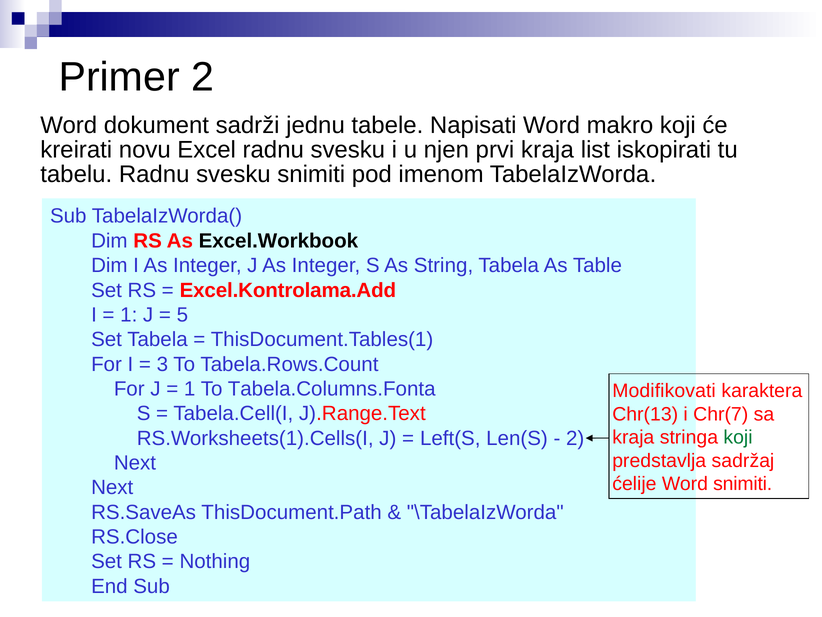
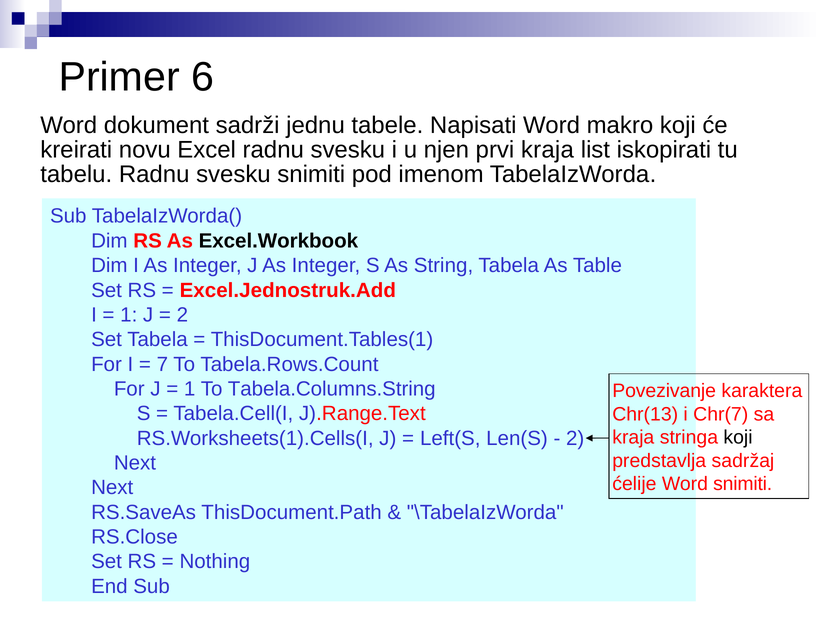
Primer 2: 2 -> 6
Excel.Kontrolama.Add: Excel.Kontrolama.Add -> Excel.Jednostruk.Add
5 at (182, 315): 5 -> 2
3: 3 -> 7
Tabela.Columns.Fonta: Tabela.Columns.Fonta -> Tabela.Columns.String
Modifikovati: Modifikovati -> Povezivanje
koji at (738, 437) colour: green -> black
